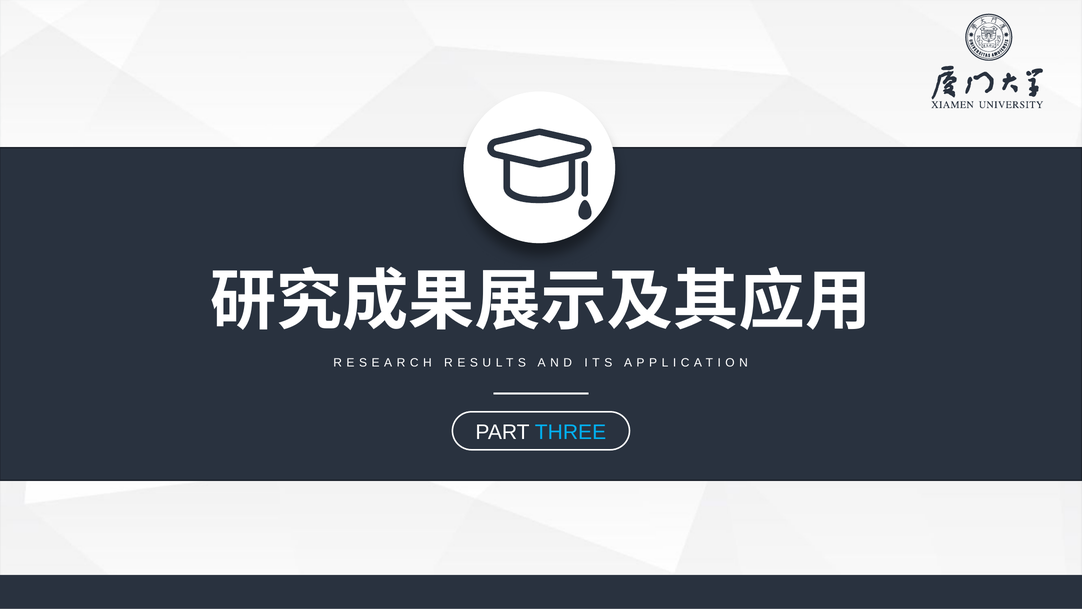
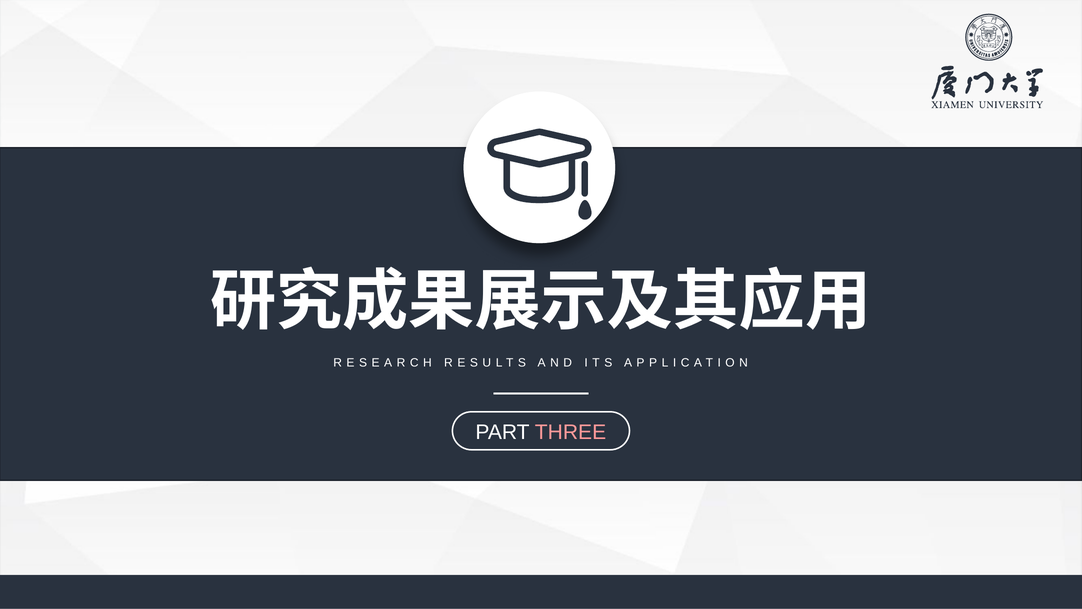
THREE colour: light blue -> pink
